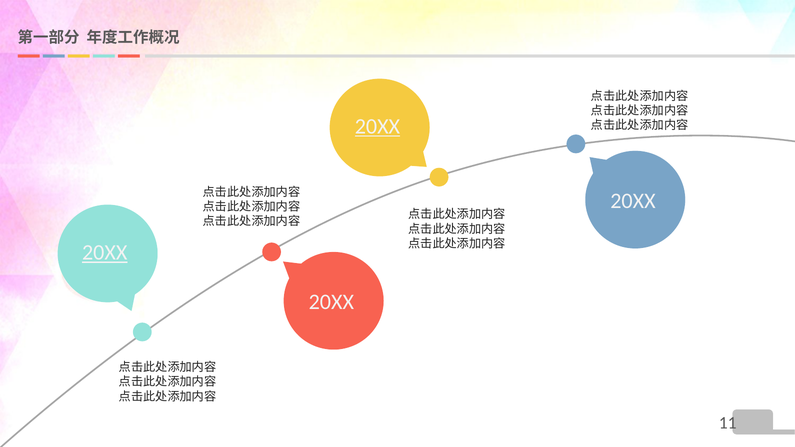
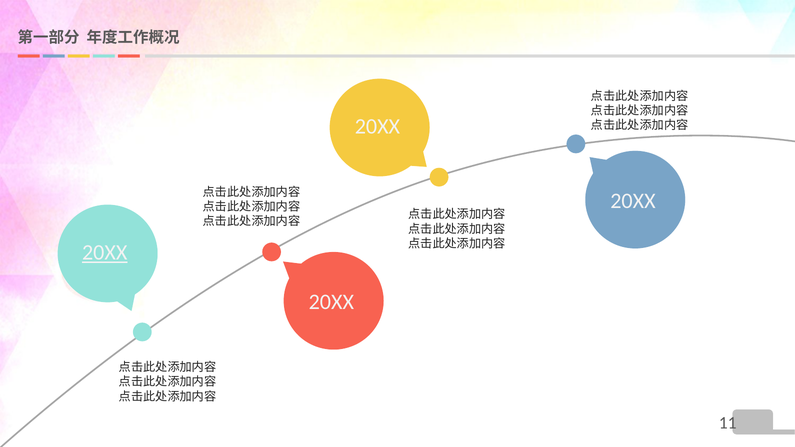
20XX at (377, 127) underline: present -> none
